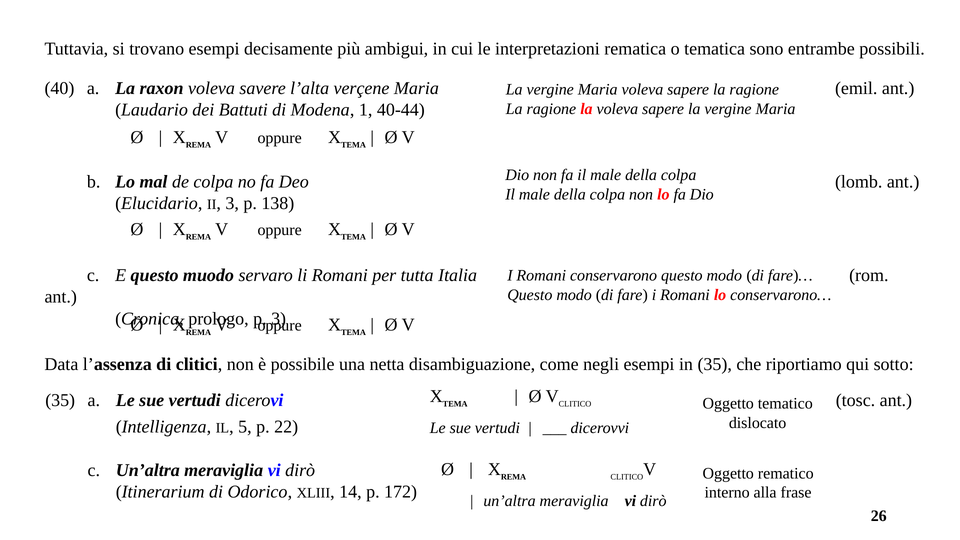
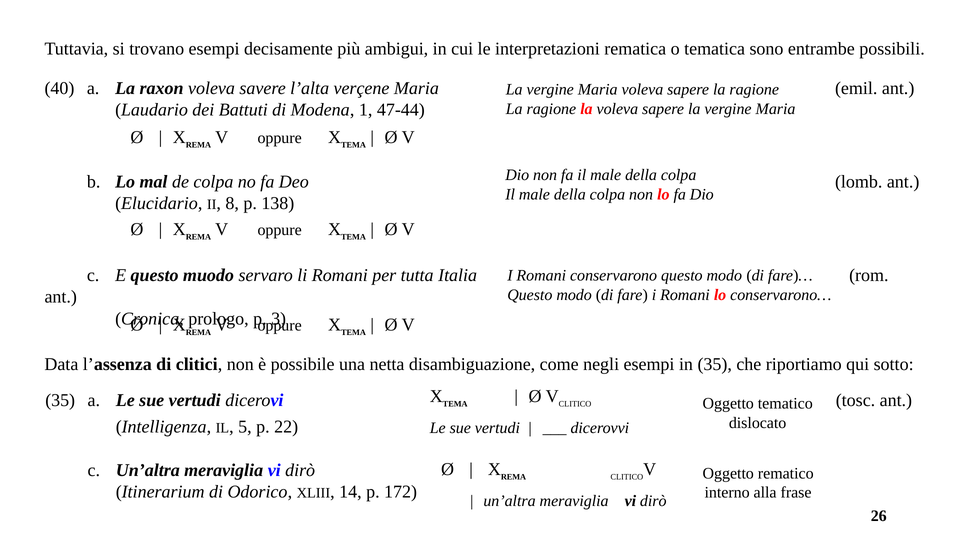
40-44: 40-44 -> 47-44
3 at (232, 203): 3 -> 8
